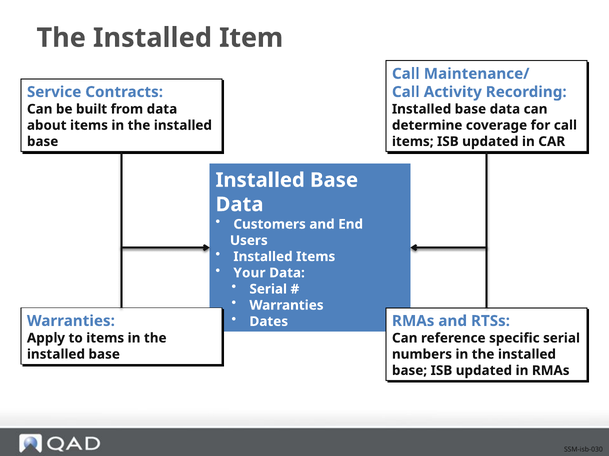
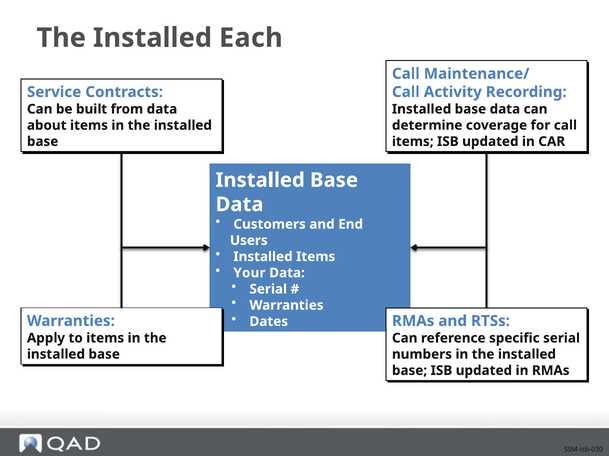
Item: Item -> Each
